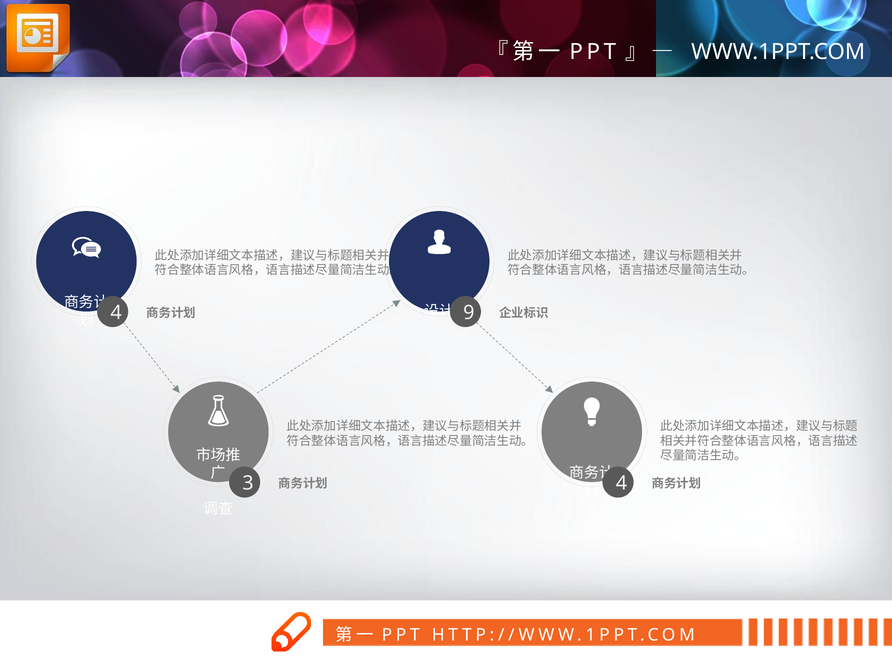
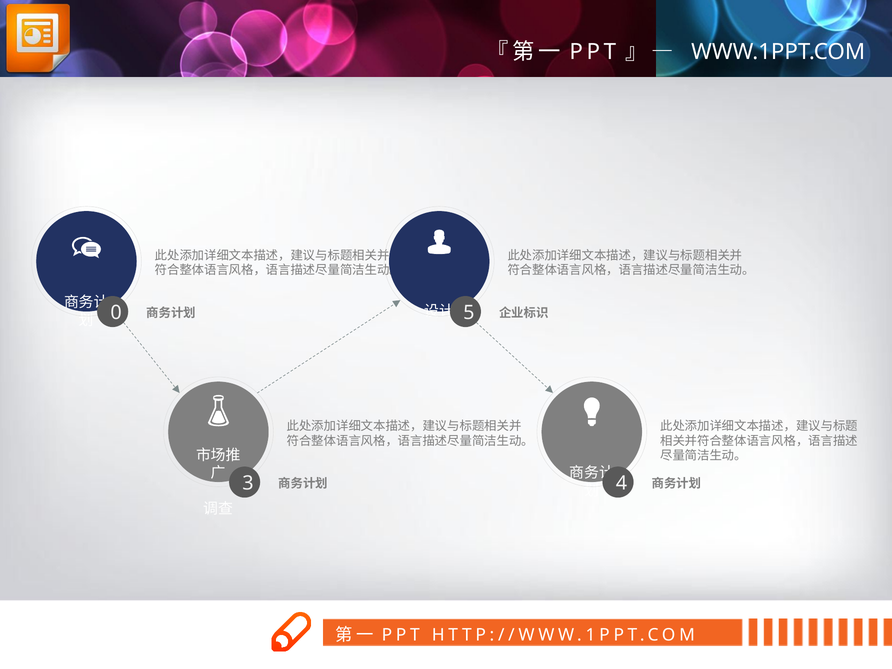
9: 9 -> 5
4 at (116, 313): 4 -> 0
